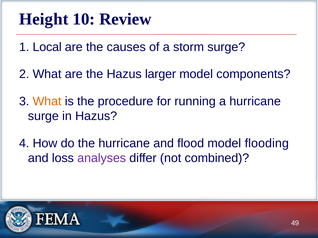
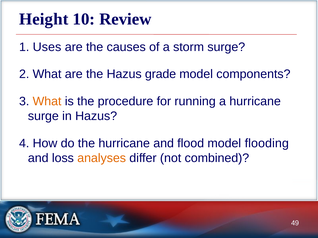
Local: Local -> Uses
larger: larger -> grade
analyses colour: purple -> orange
